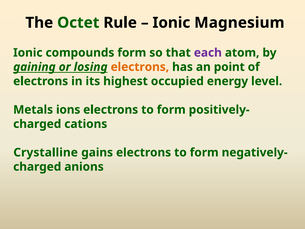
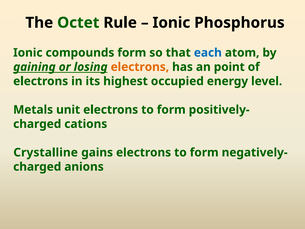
Magnesium: Magnesium -> Phosphorus
each colour: purple -> blue
ions: ions -> unit
